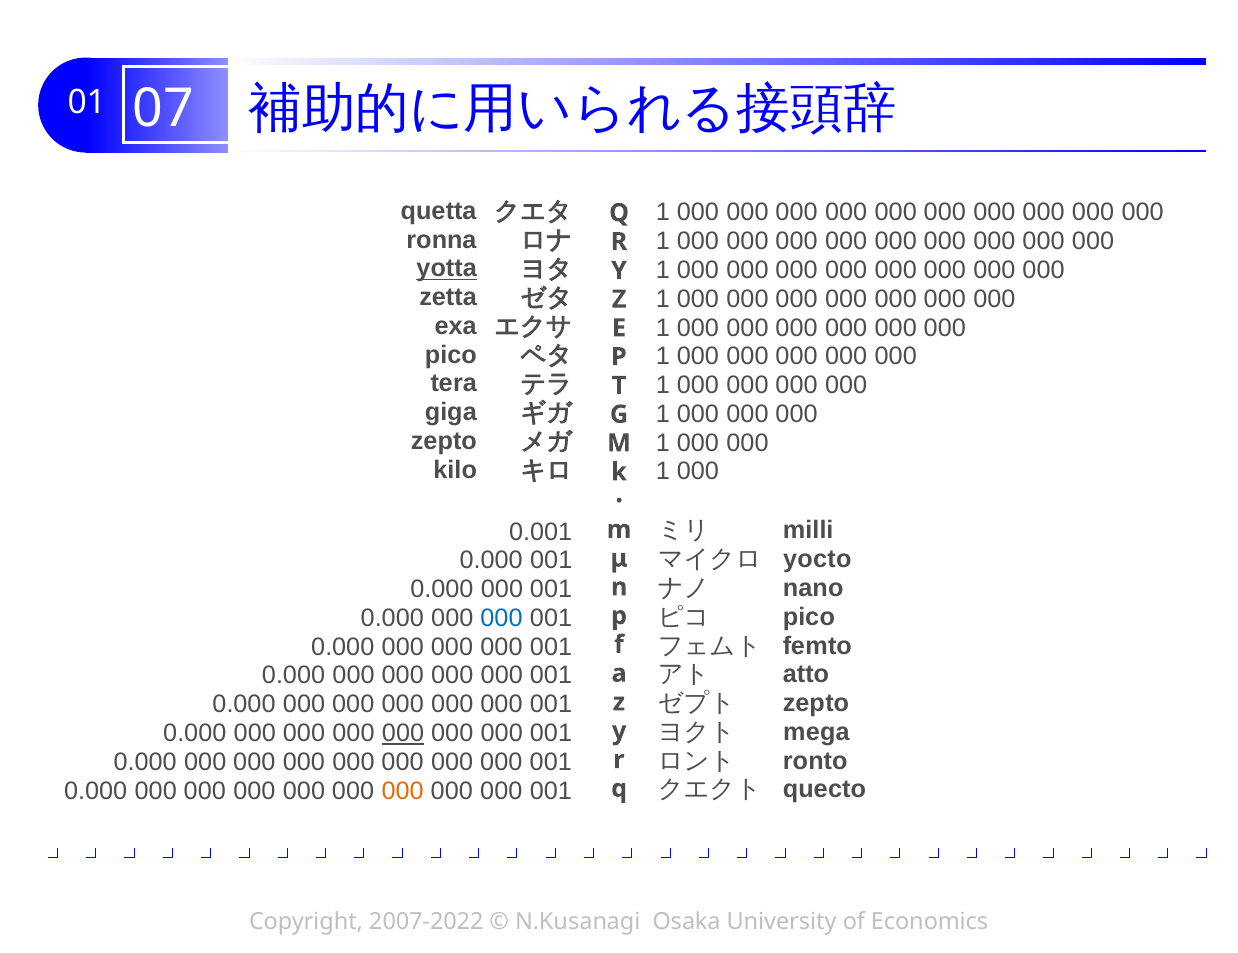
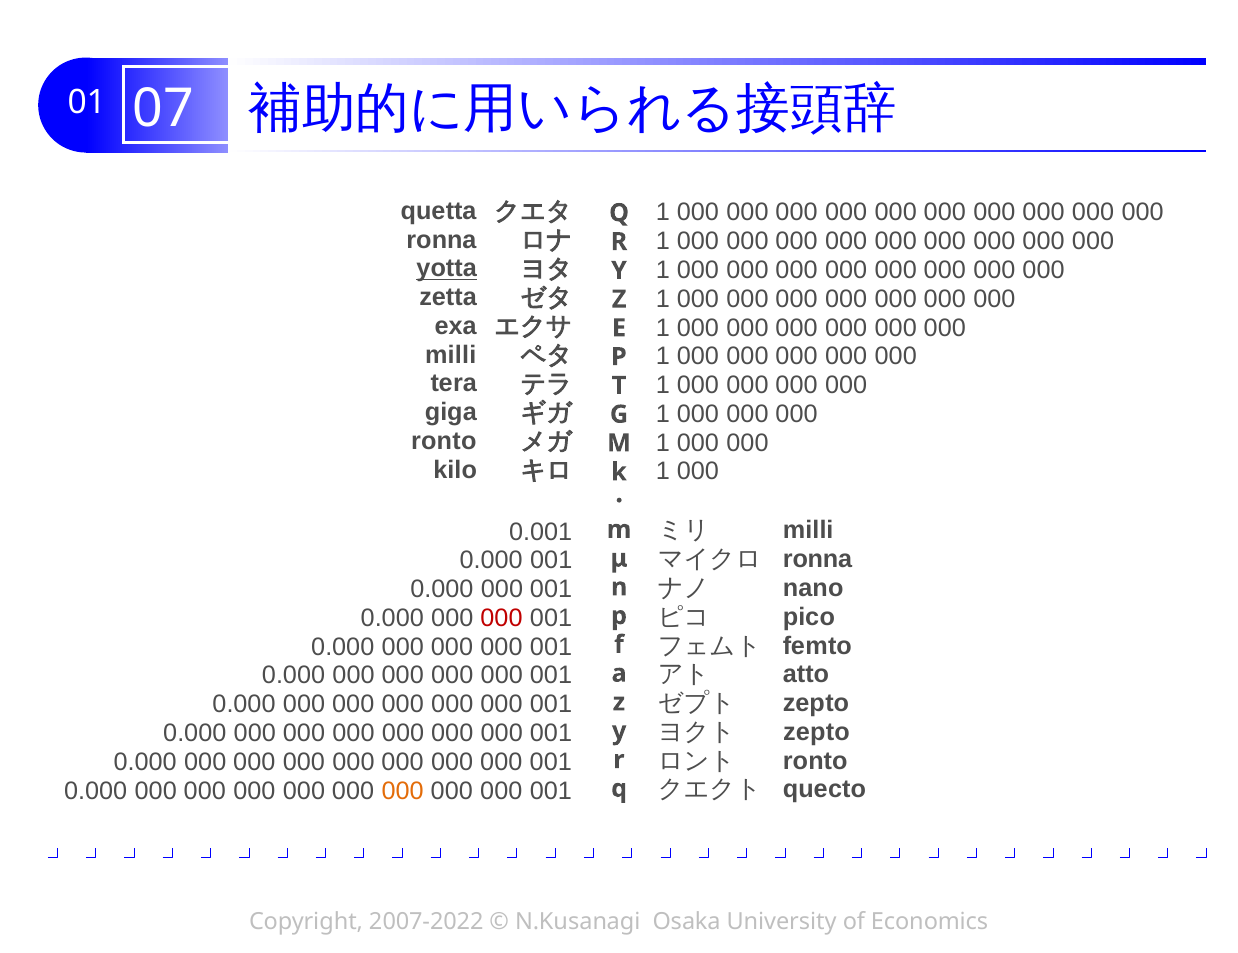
pico at (451, 355): pico -> milli
zepto at (444, 441): zepto -> ronto
yocto at (817, 559): yocto -> ronna
000 at (501, 618) colour: blue -> red
000 at (403, 733) underline: present -> none
mega at (816, 732): mega -> zepto
